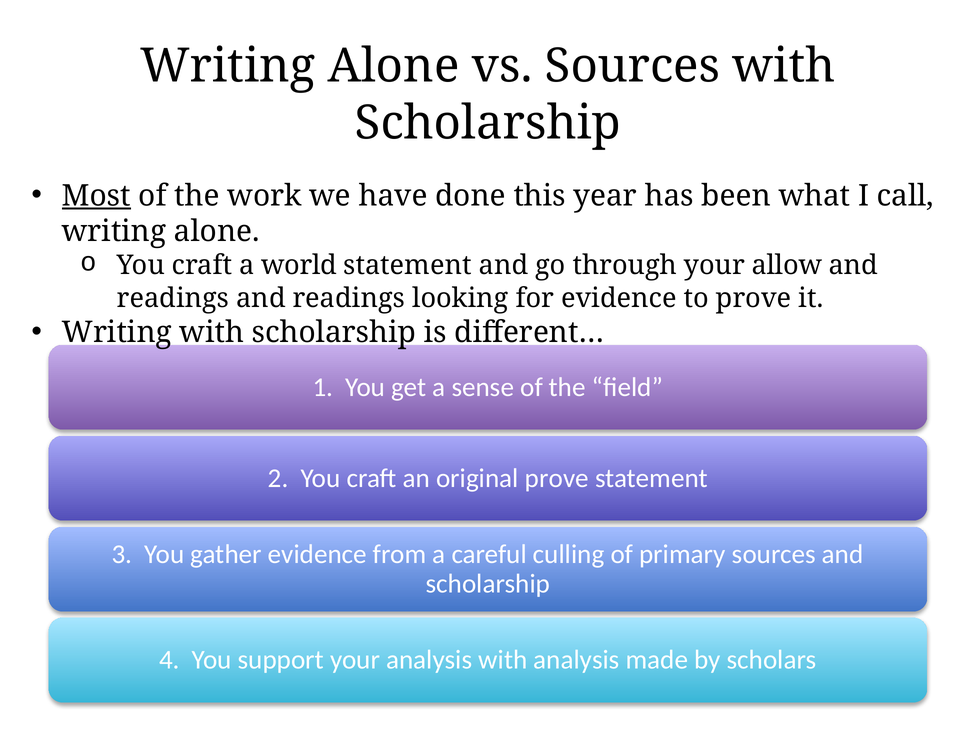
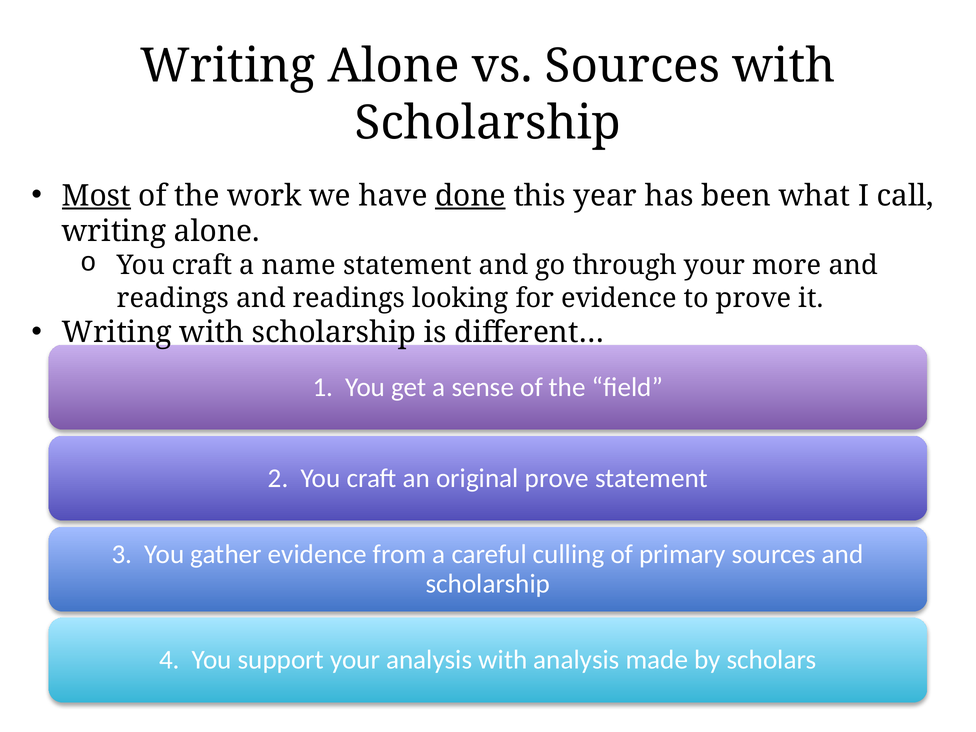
done underline: none -> present
world: world -> name
allow: allow -> more
